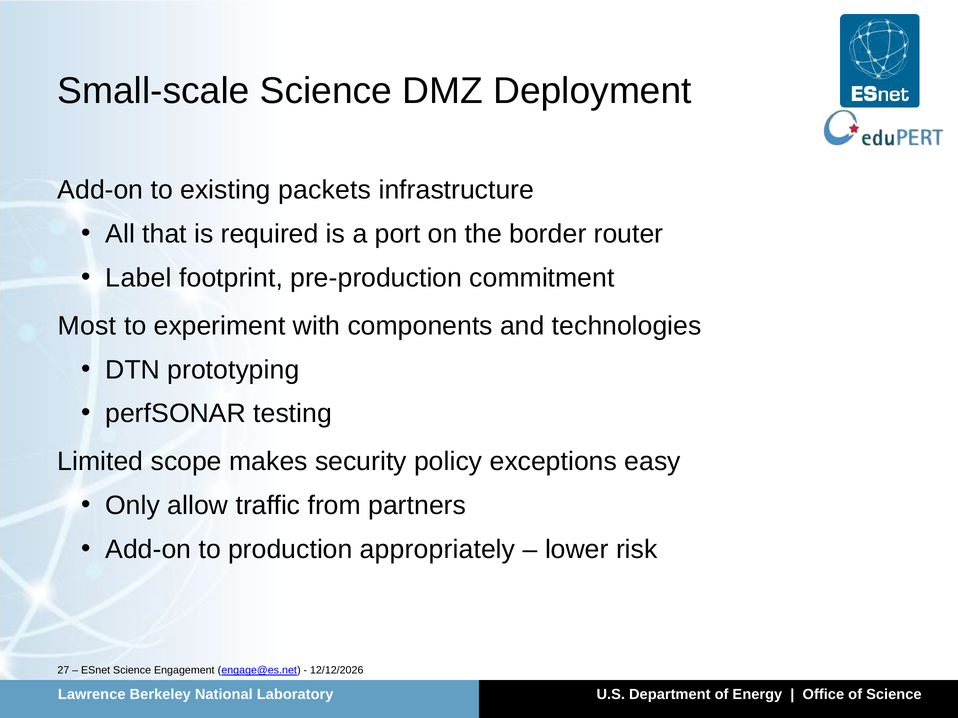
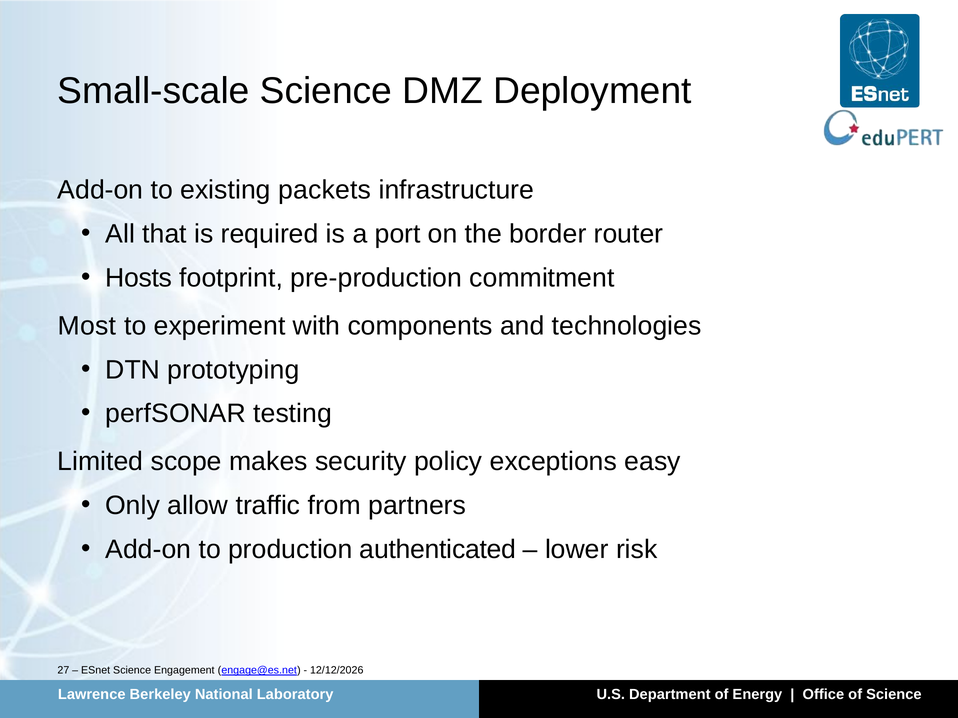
Label: Label -> Hosts
appropriately: appropriately -> authenticated
